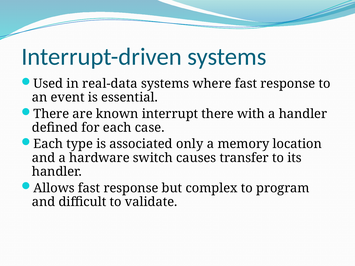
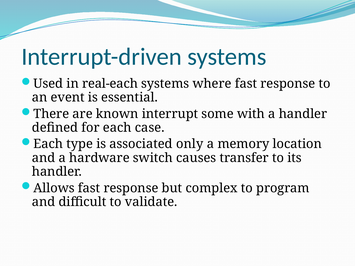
real-data: real-data -> real-each
interrupt there: there -> some
